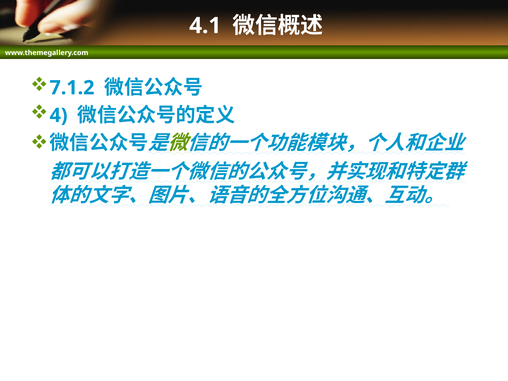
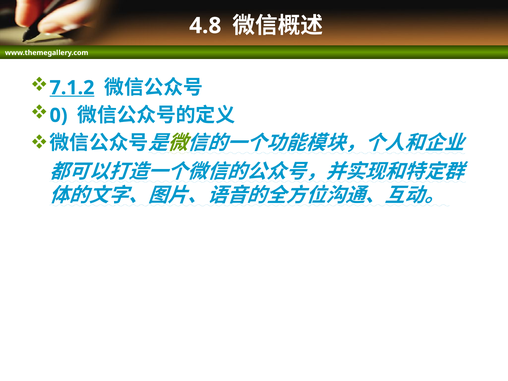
4.1: 4.1 -> 4.8
7.1.2 underline: none -> present
4: 4 -> 0
